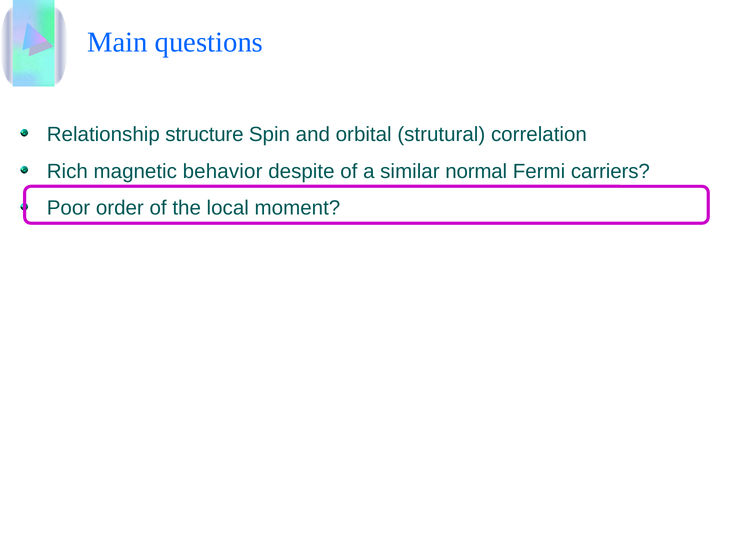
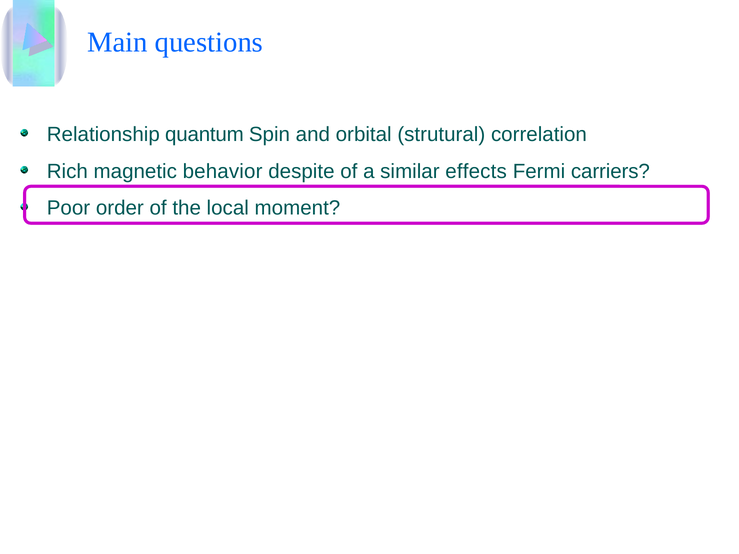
structure: structure -> quantum
normal: normal -> effects
